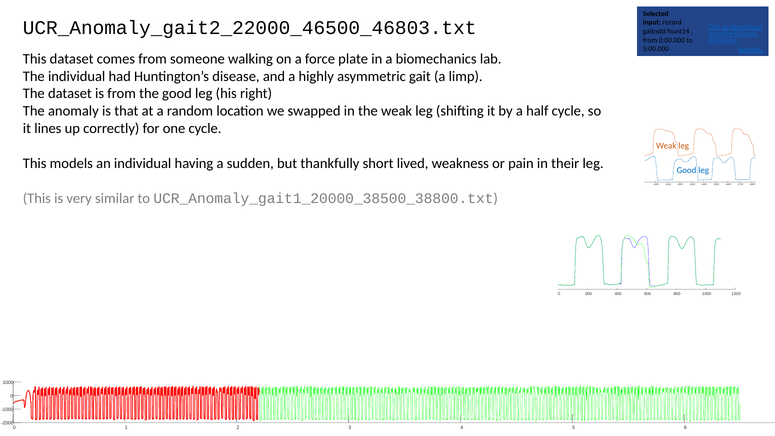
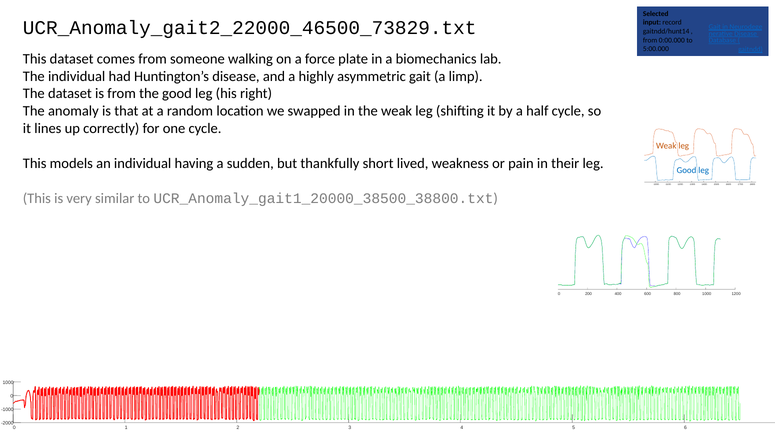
UCR_Anomaly_gait2_22000_46500_46803.txt: UCR_Anomaly_gait2_22000_46500_46803.txt -> UCR_Anomaly_gait2_22000_46500_73829.txt
